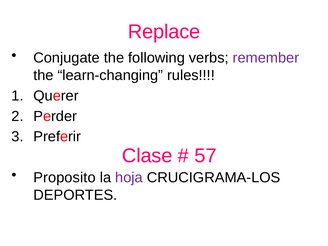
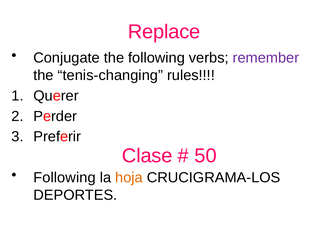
learn-changing: learn-changing -> tenis-changing
57: 57 -> 50
Proposito at (64, 177): Proposito -> Following
hoja colour: purple -> orange
